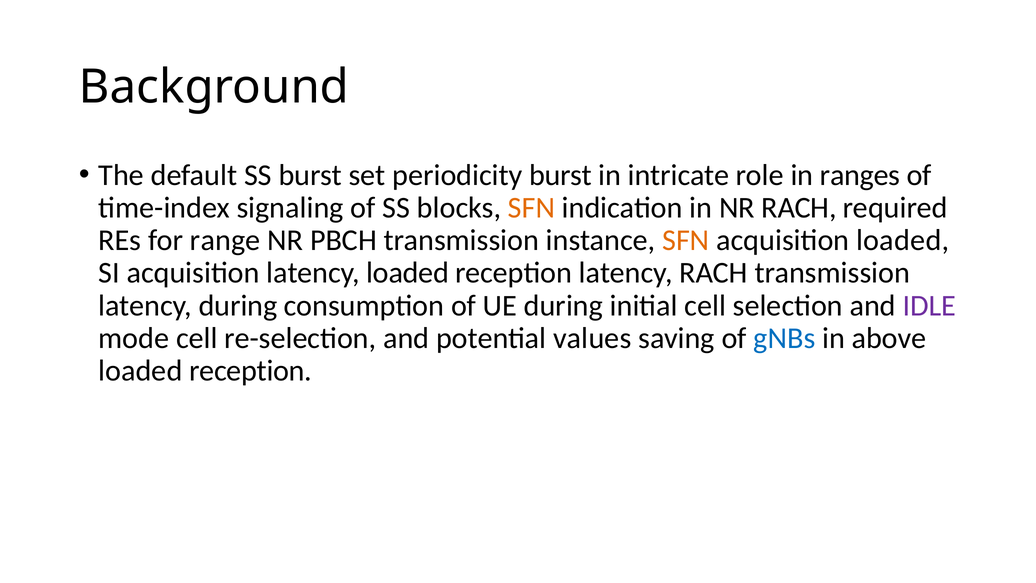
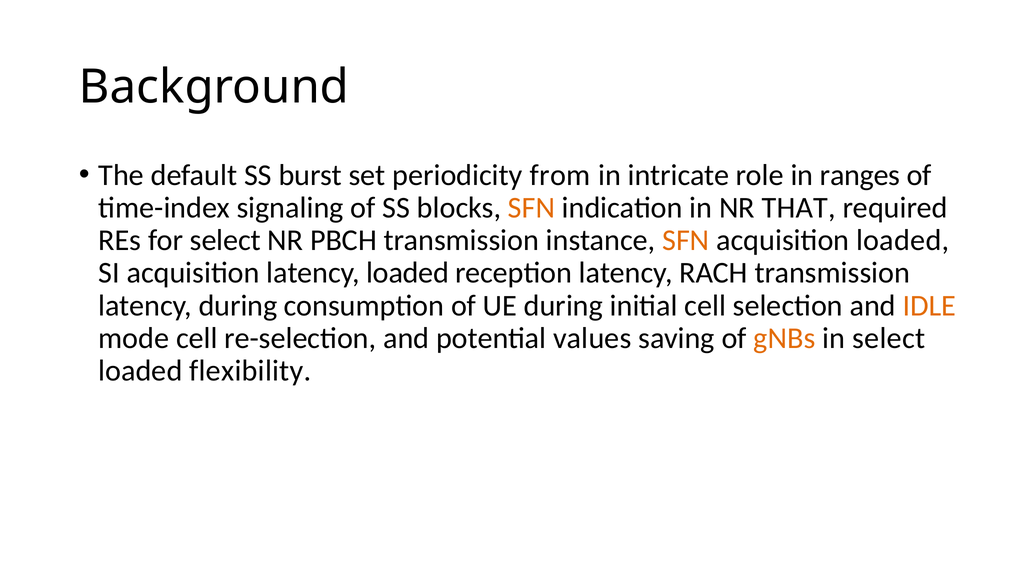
periodicity burst: burst -> from
NR RACH: RACH -> THAT
for range: range -> select
IDLE colour: purple -> orange
gNBs colour: blue -> orange
in above: above -> select
reception at (251, 371): reception -> flexibility
